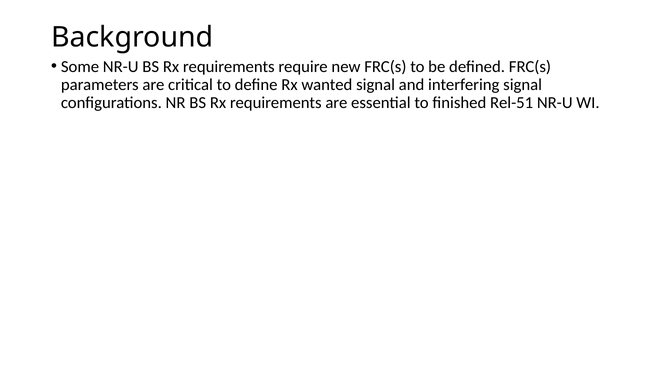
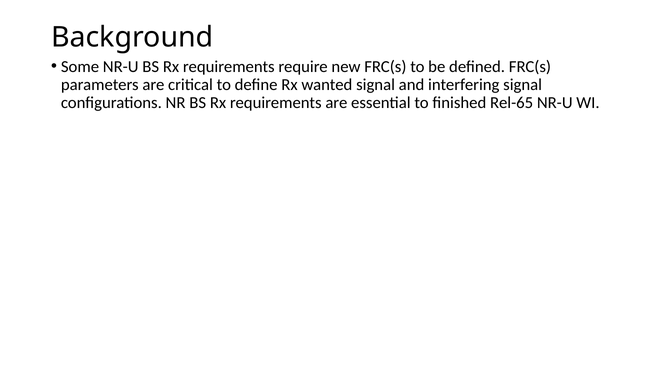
Rel-51: Rel-51 -> Rel-65
